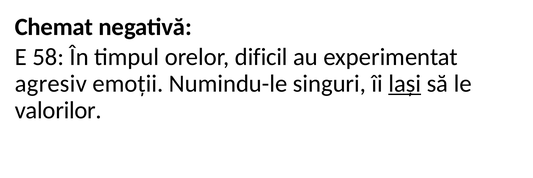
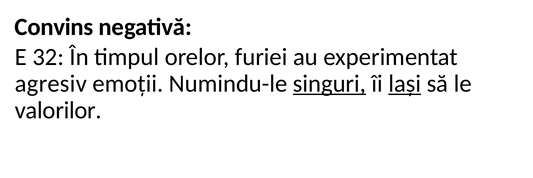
Chemat: Chemat -> Convins
58: 58 -> 32
dificil: dificil -> furiei
singuri underline: none -> present
